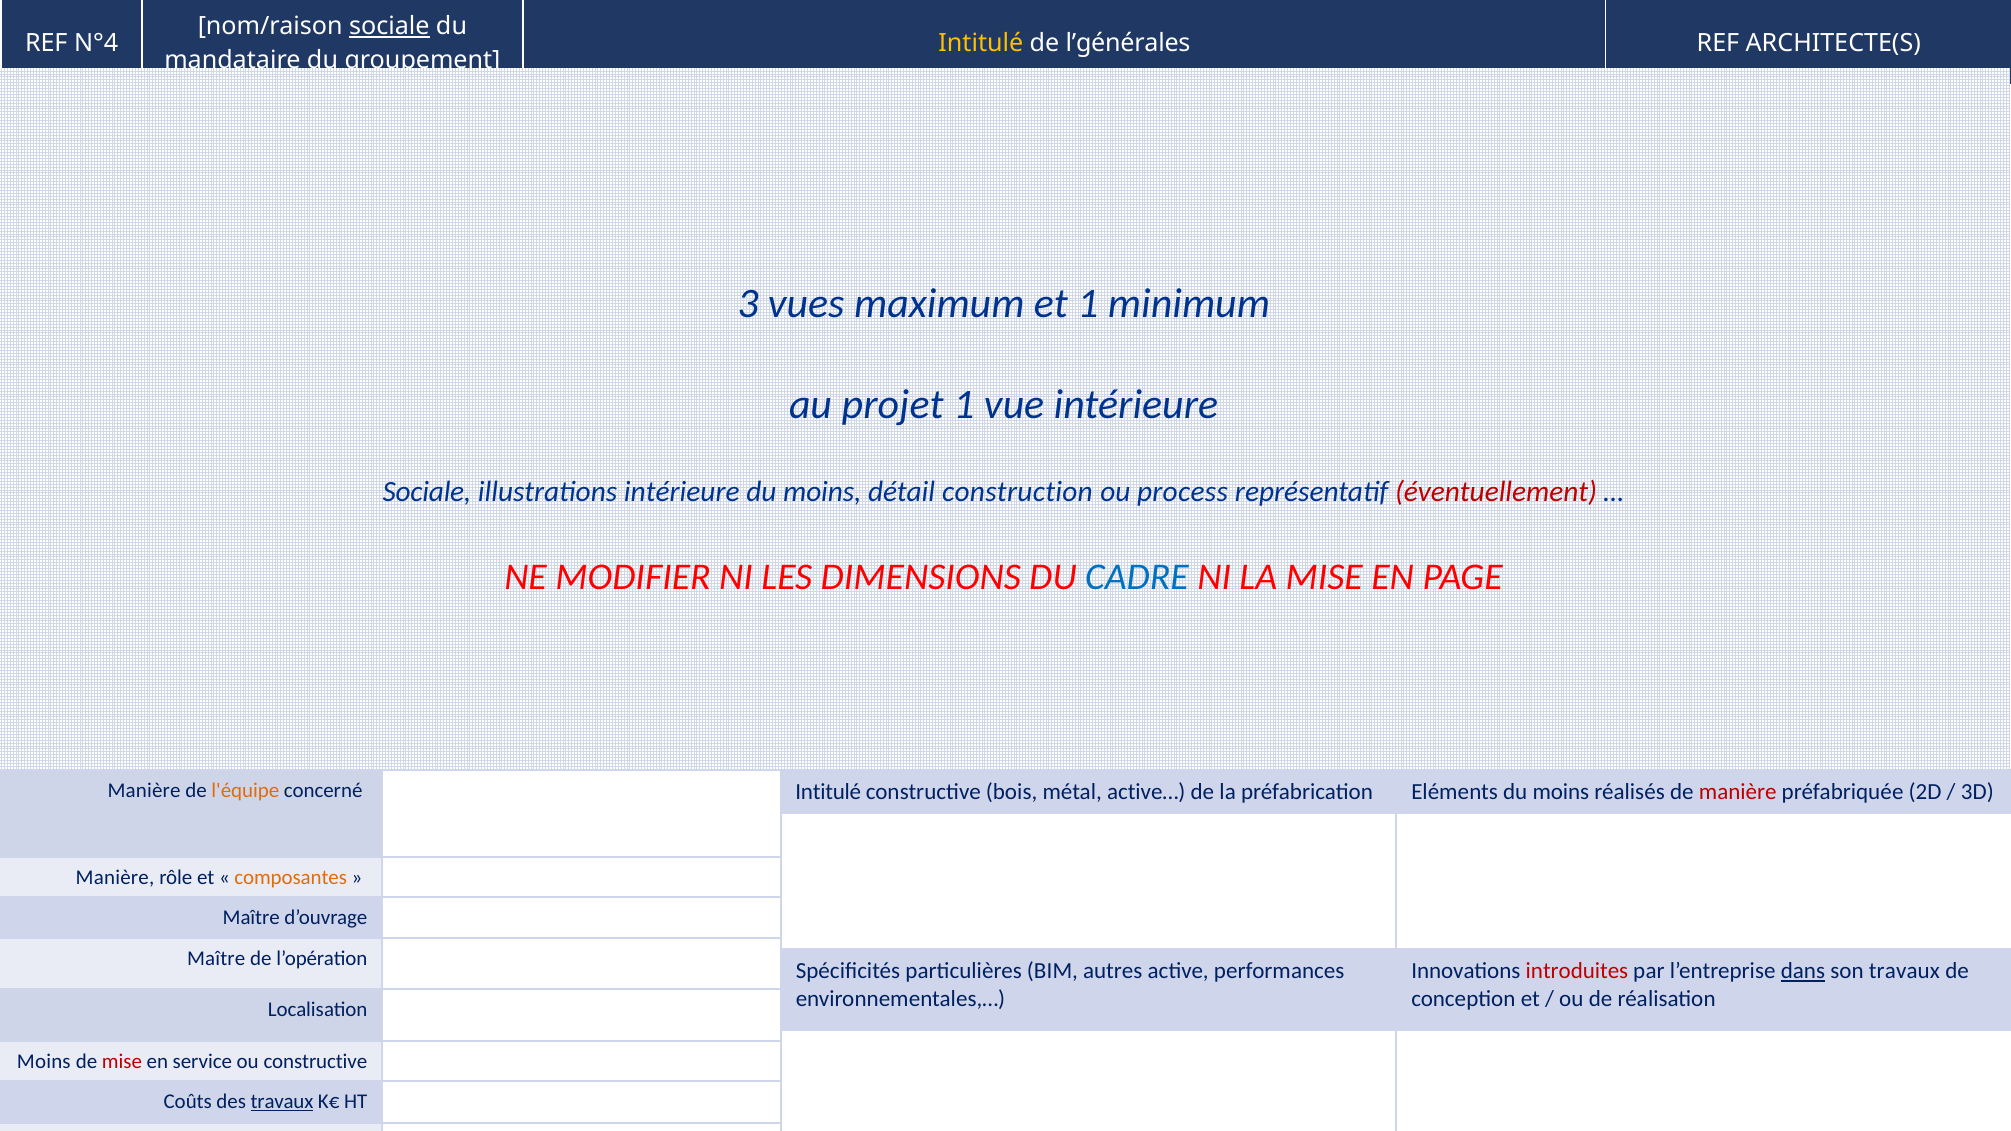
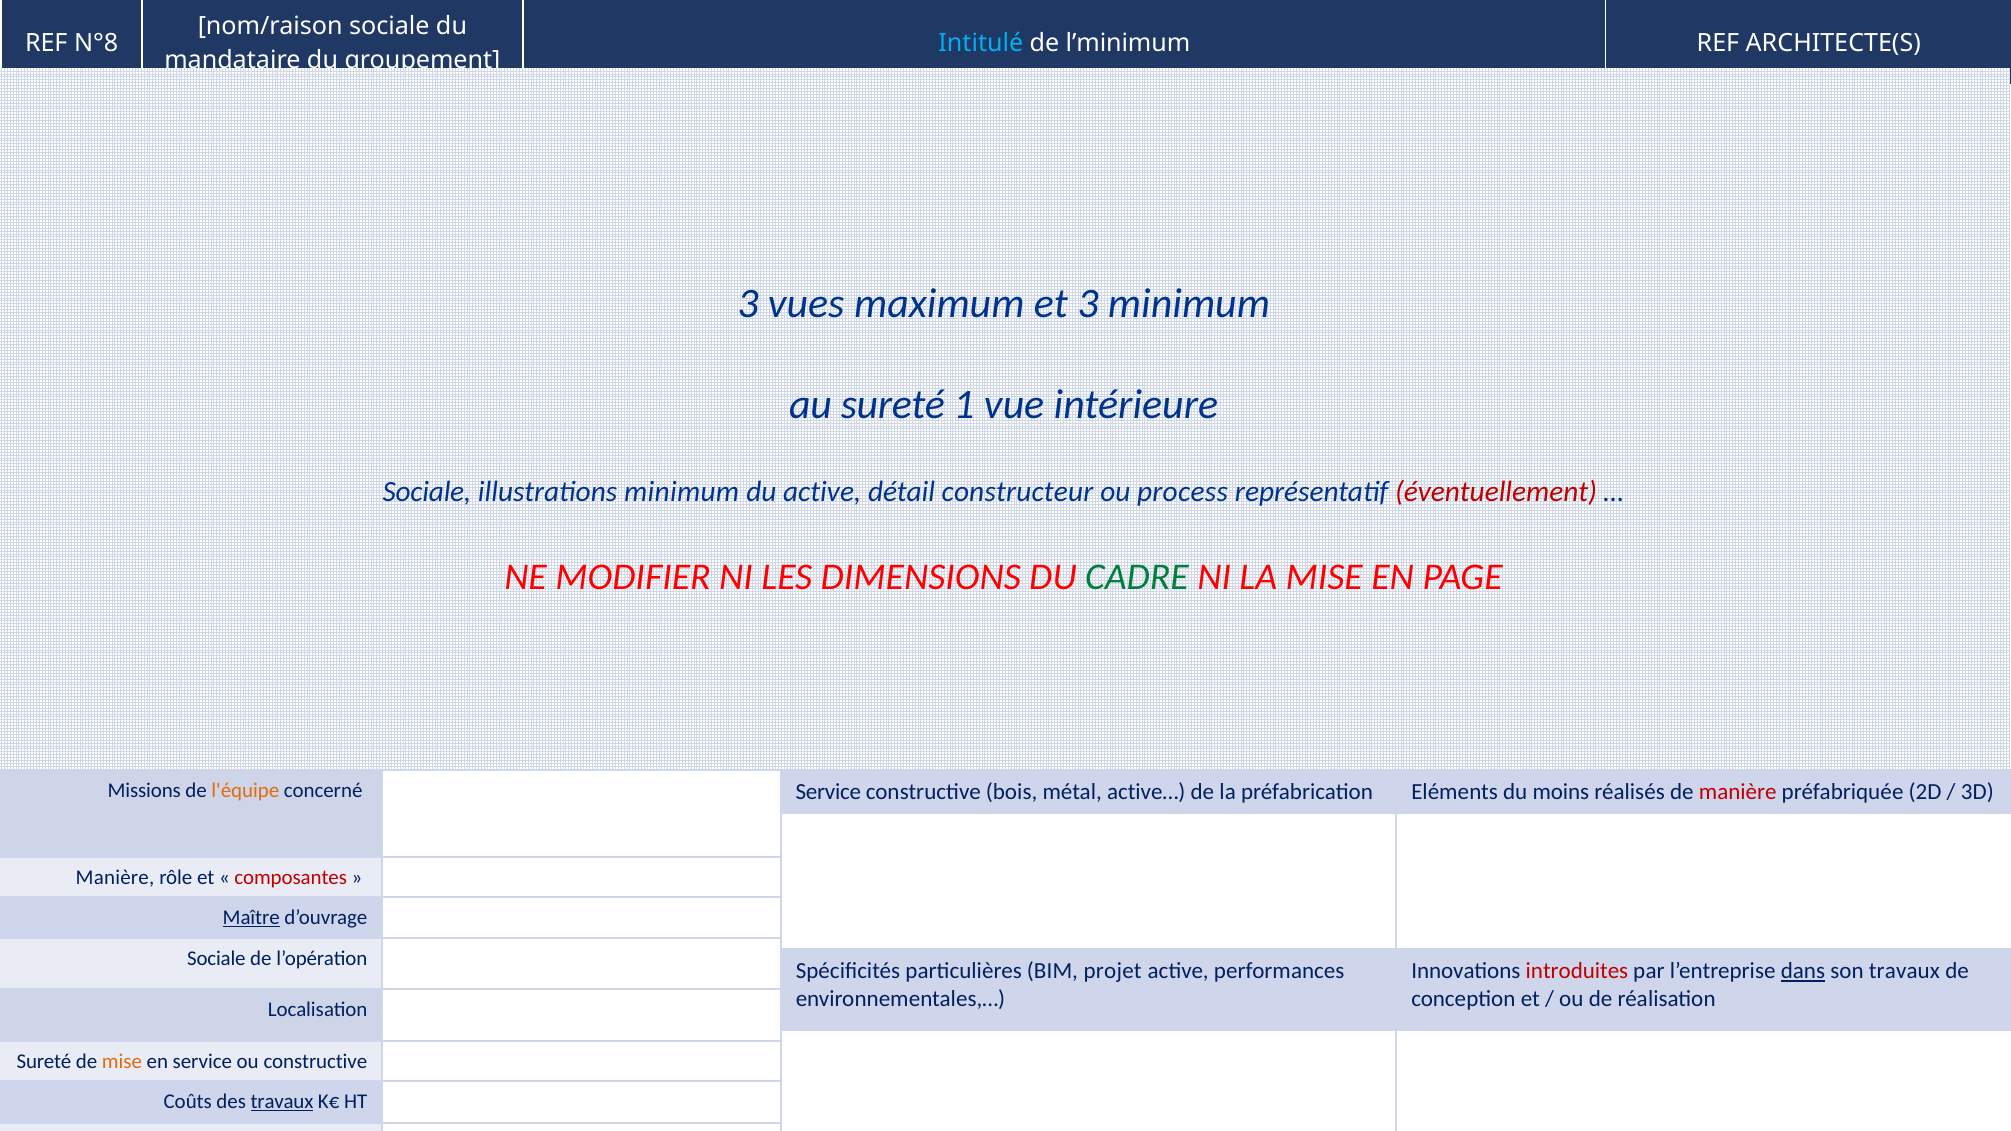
sociale at (389, 26) underline: present -> none
N°4: N°4 -> N°8
Intitulé at (981, 43) colour: yellow -> light blue
l’générales: l’générales -> l’minimum
et 1: 1 -> 3
au projet: projet -> sureté
illustrations intérieure: intérieure -> minimum
moins at (822, 491): moins -> active
construction: construction -> constructeur
CADRE colour: blue -> green
Manière at (144, 790): Manière -> Missions
concerné Intitulé: Intitulé -> Service
composantes colour: orange -> red
Maître at (251, 918) underline: none -> present
Maître at (216, 959): Maître -> Sociale
autres: autres -> projet
Moins at (44, 1061): Moins -> Sureté
mise at (122, 1061) colour: red -> orange
